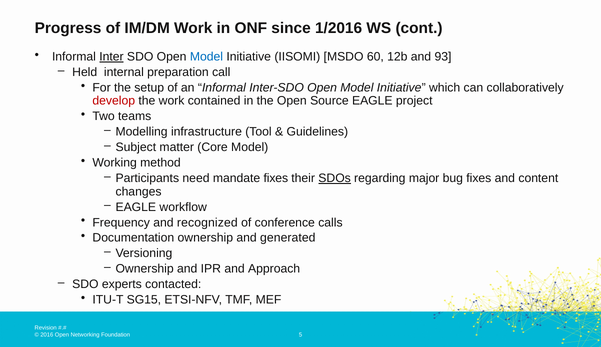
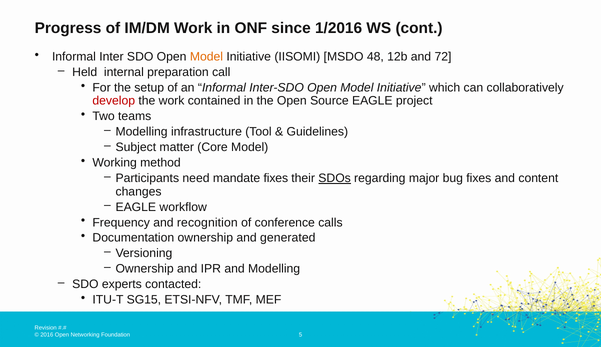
Inter underline: present -> none
Model at (206, 57) colour: blue -> orange
60: 60 -> 48
93: 93 -> 72
recognized: recognized -> recognition
and Approach: Approach -> Modelling
